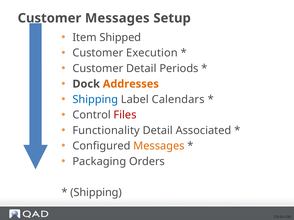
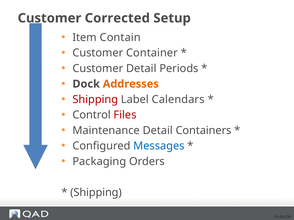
Messages at (117, 18): Messages -> Corrected
Shipped: Shipped -> Contain
Execution: Execution -> Container
Shipping at (95, 100) colour: blue -> red
Functionality: Functionality -> Maintenance
Associated: Associated -> Containers
Messages at (159, 146) colour: orange -> blue
